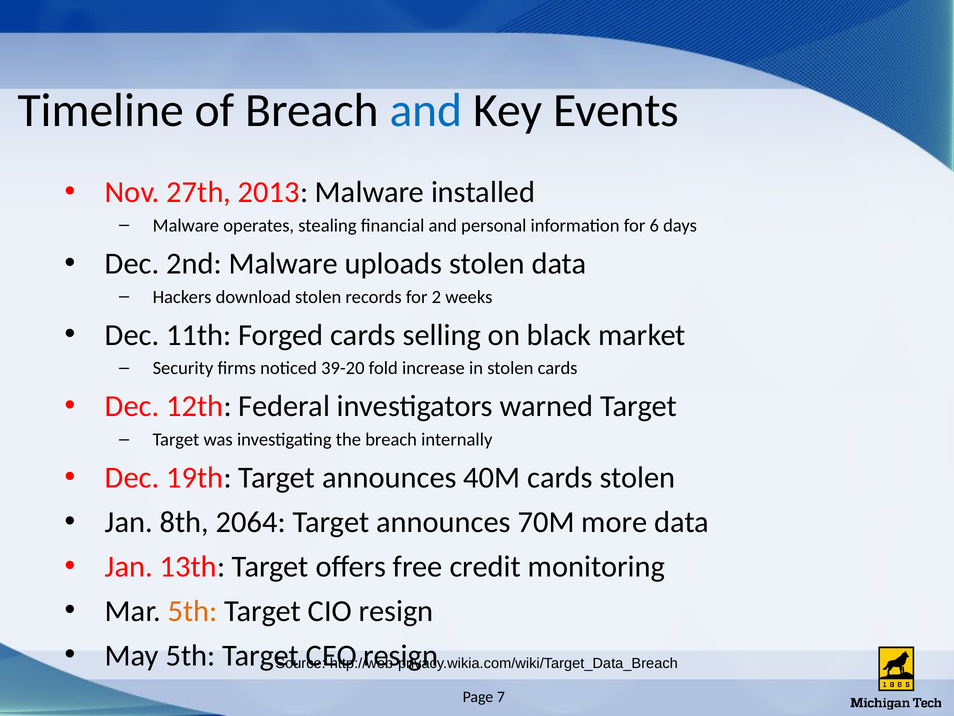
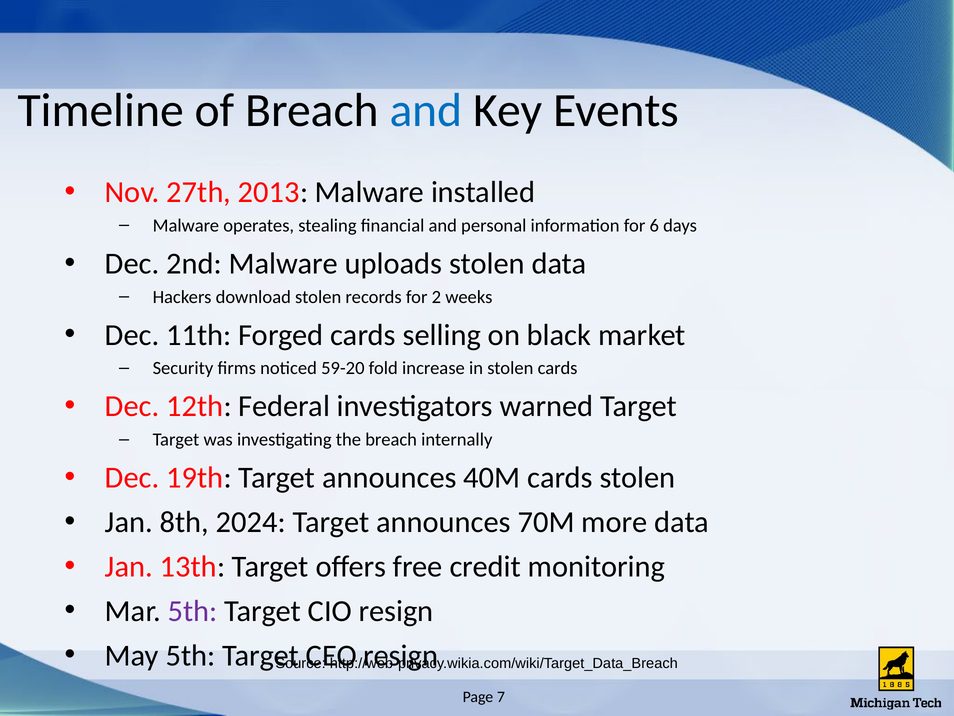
39-20: 39-20 -> 59-20
2064: 2064 -> 2024
5th at (193, 611) colour: orange -> purple
